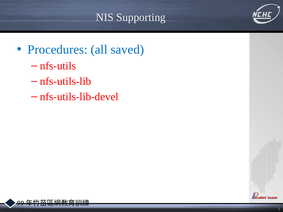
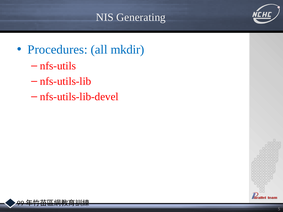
Supporting: Supporting -> Generating
saved: saved -> mkdir
